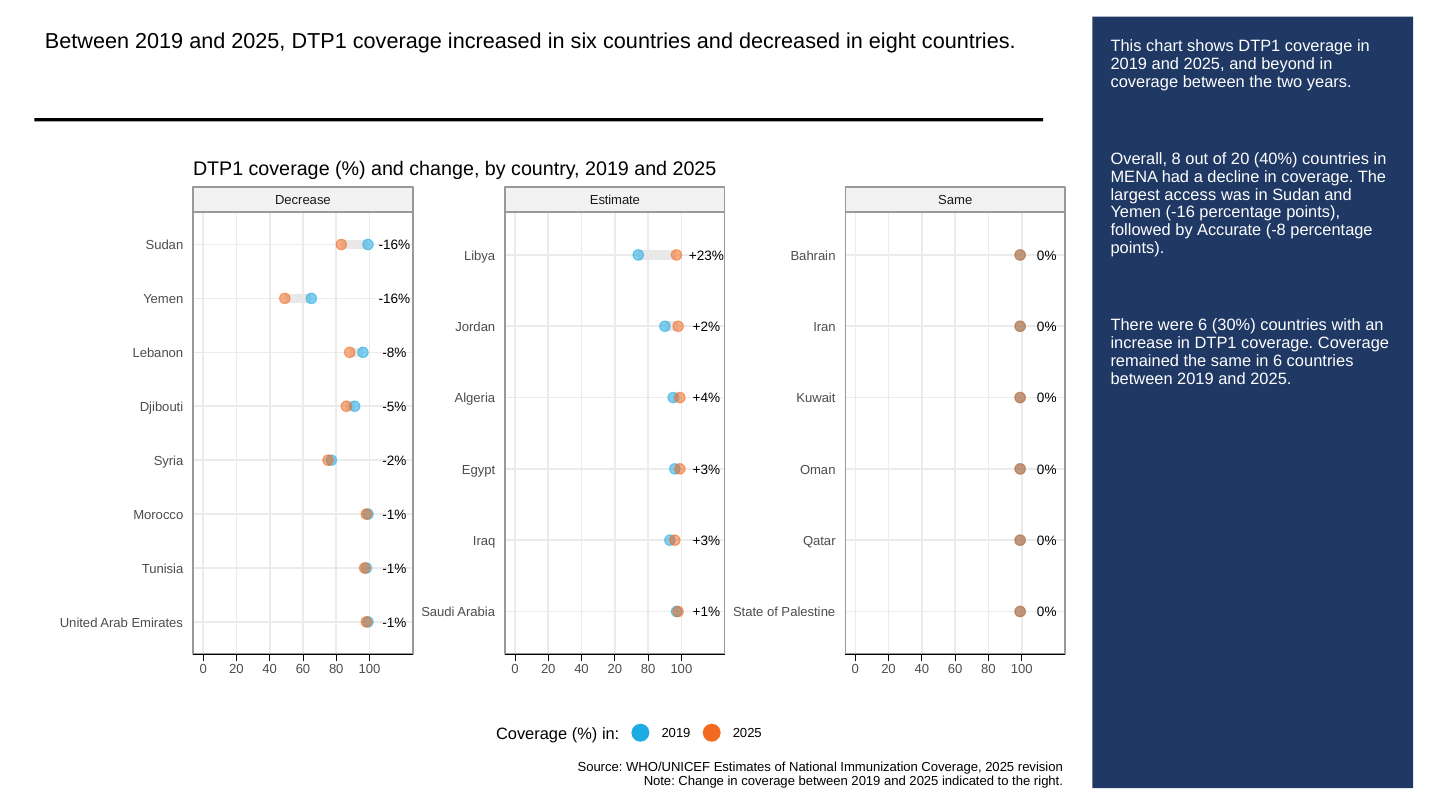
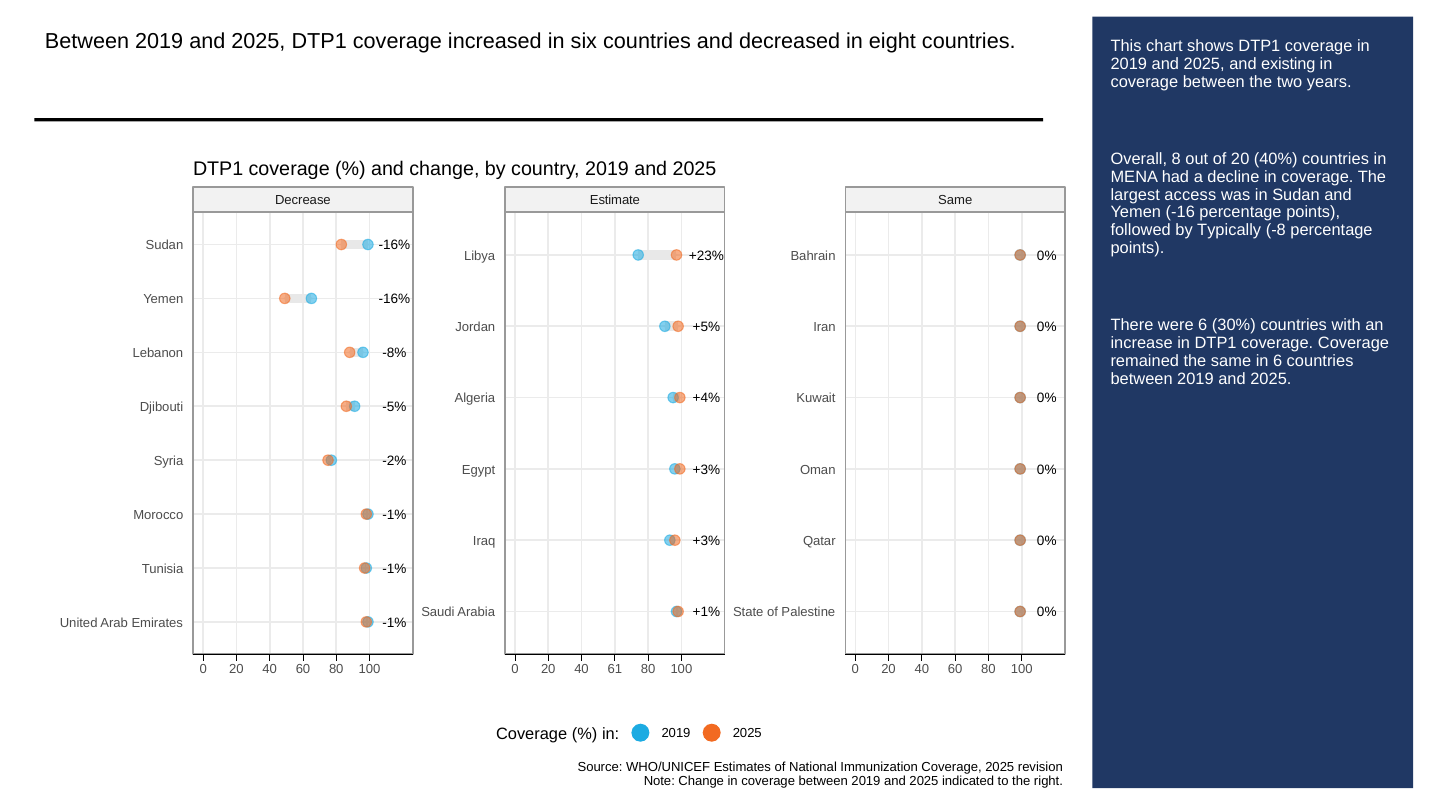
beyond: beyond -> existing
Accurate: Accurate -> Typically
+2%: +2% -> +5%
40 20: 20 -> 61
